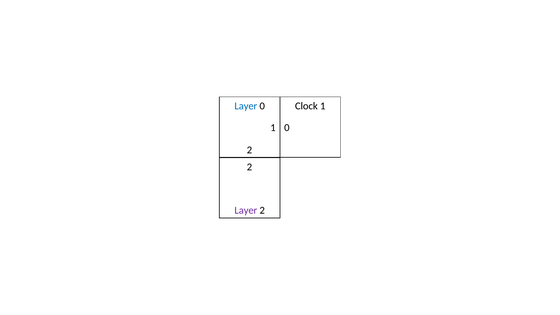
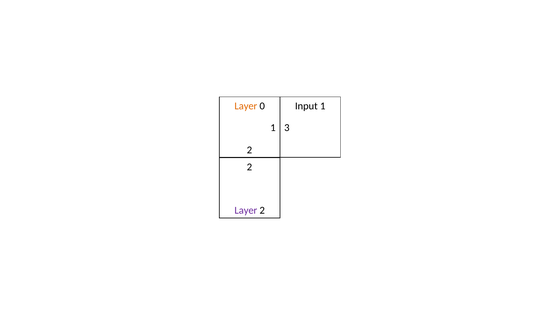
Layer at (246, 106) colour: blue -> orange
Clock: Clock -> Input
1 0: 0 -> 3
